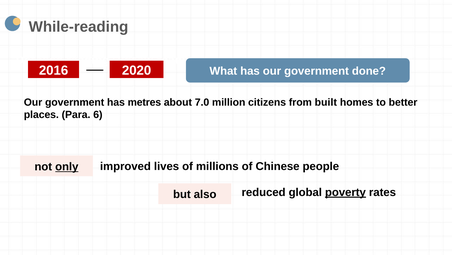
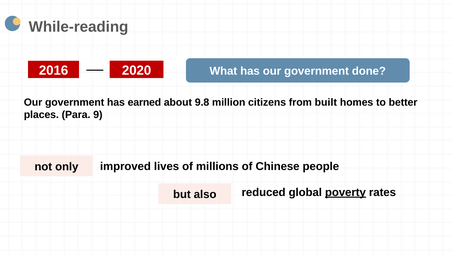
metres: metres -> earned
7.0: 7.0 -> 9.8
6: 6 -> 9
only underline: present -> none
